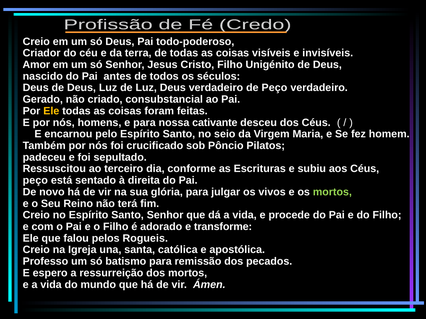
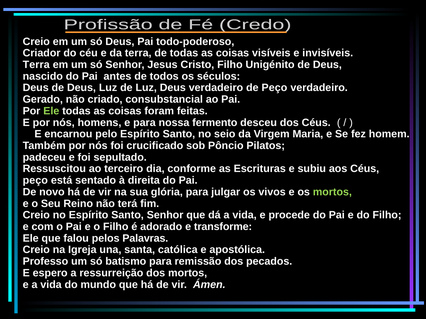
Amor at (36, 65): Amor -> Terra
Ele at (51, 111) colour: yellow -> light green
cativante: cativante -> fermento
Rogueis: Rogueis -> Palavras
